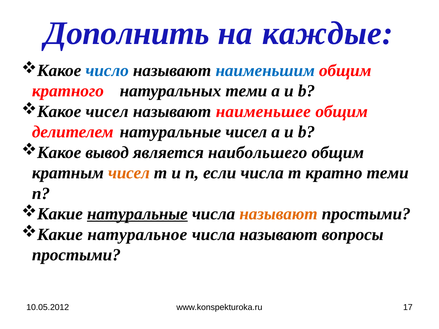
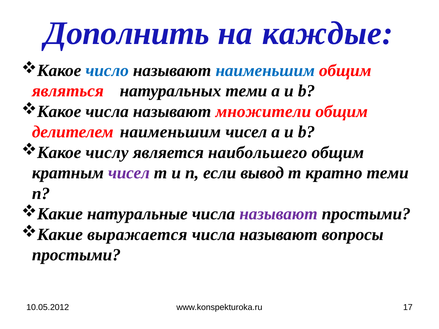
кратного: кратного -> являться
чисел at (107, 112): чисел -> числа
наименьшее: наименьшее -> множители
делителем натуральные: натуральные -> наименьшим
вывод: вывод -> числу
чисел at (129, 173) colour: orange -> purple
если числа: числа -> вывод
натуральные at (137, 214) underline: present -> none
называют at (278, 214) colour: orange -> purple
натуральное: натуральное -> выражается
